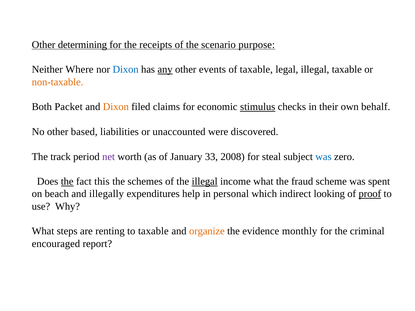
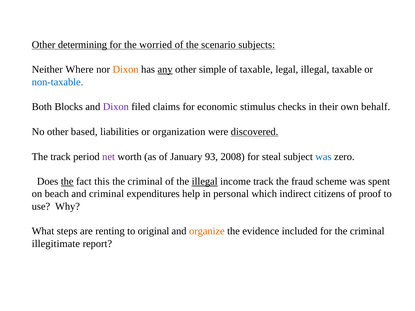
receipts: receipts -> worried
purpose: purpose -> subjects
Dixon at (126, 70) colour: blue -> orange
events: events -> simple
non-taxable colour: orange -> blue
Packet: Packet -> Blocks
Dixon at (116, 107) colour: orange -> purple
stimulus underline: present -> none
unaccounted: unaccounted -> organization
discovered underline: none -> present
33: 33 -> 93
schemes at (145, 182): schemes -> criminal
income what: what -> track
and illegally: illegally -> criminal
looking: looking -> citizens
proof underline: present -> none
to taxable: taxable -> original
monthly: monthly -> included
encouraged: encouraged -> illegitimate
